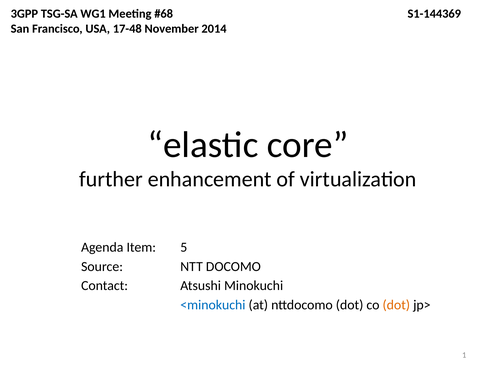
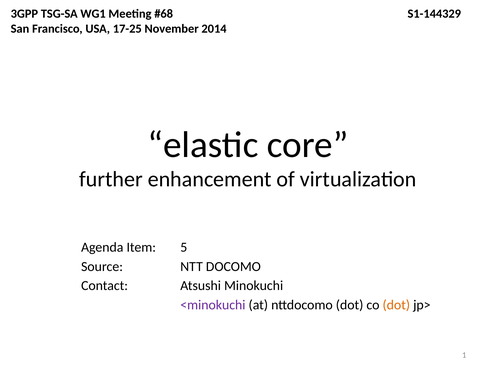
S1-144369: S1-144369 -> S1-144329
17-48: 17-48 -> 17-25
<minokuchi colour: blue -> purple
